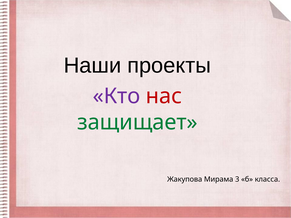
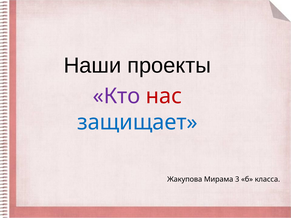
защищает colour: green -> blue
